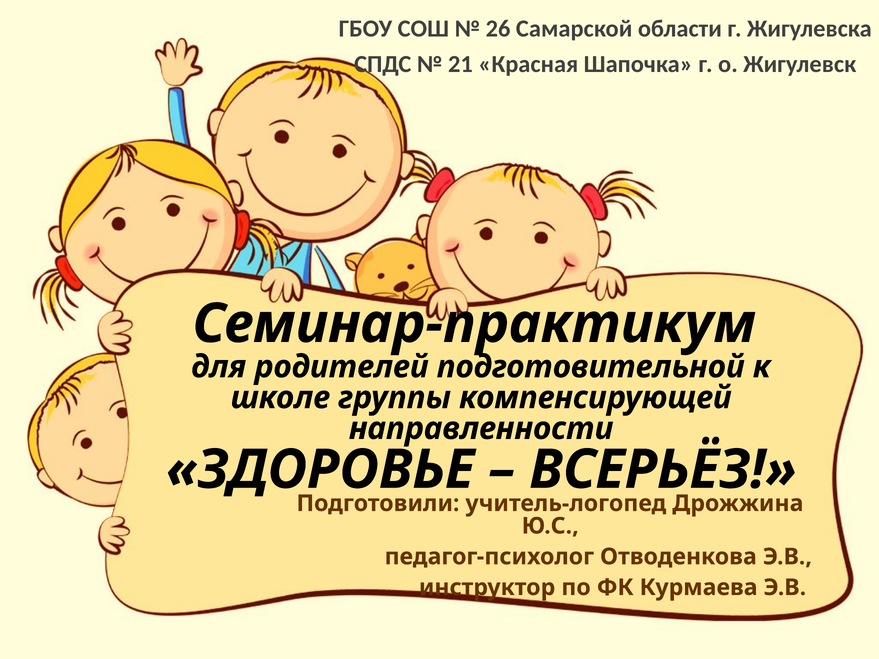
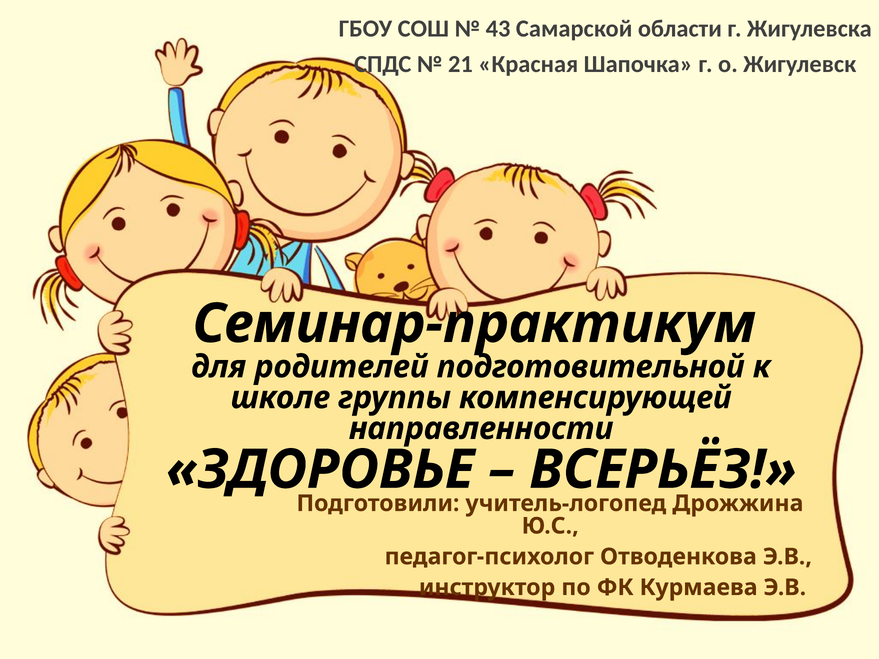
26: 26 -> 43
